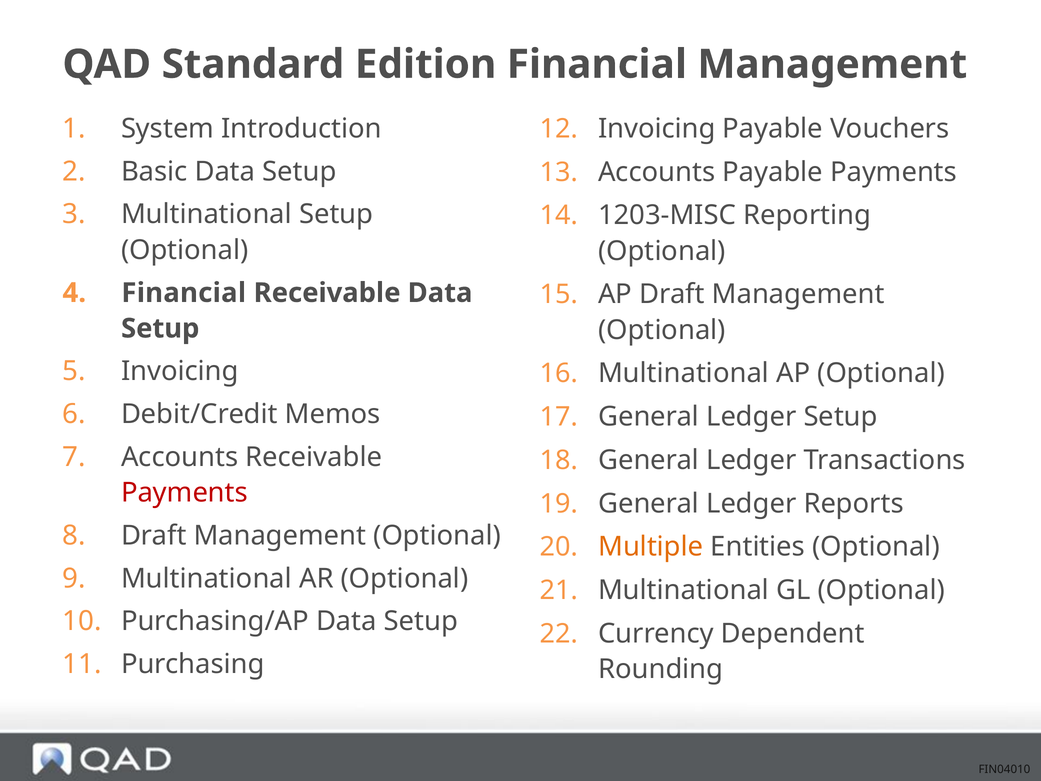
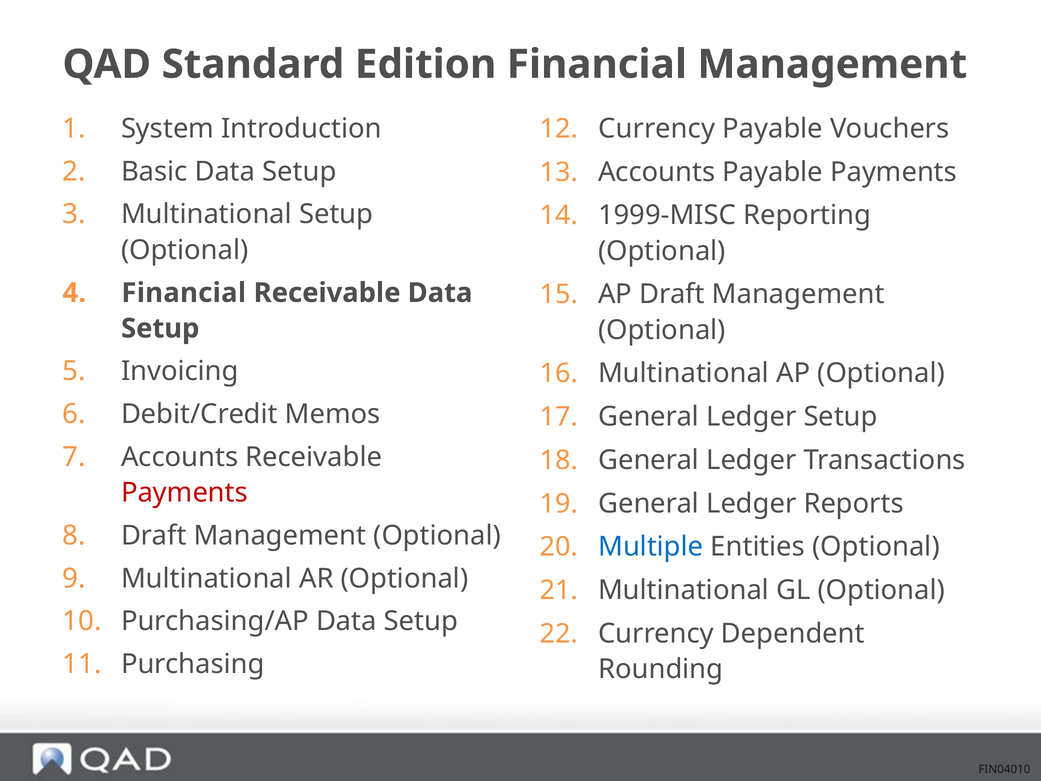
Invoicing at (657, 129): Invoicing -> Currency
1203-MISC: 1203-MISC -> 1999-MISC
Multiple colour: orange -> blue
